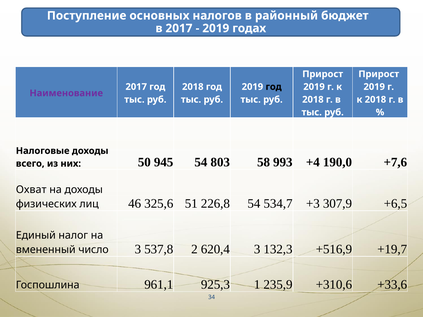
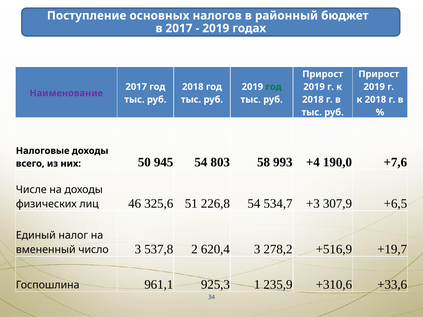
год at (274, 87) colour: black -> green
Охват: Охват -> Числе
132,3: 132,3 -> 278,2
